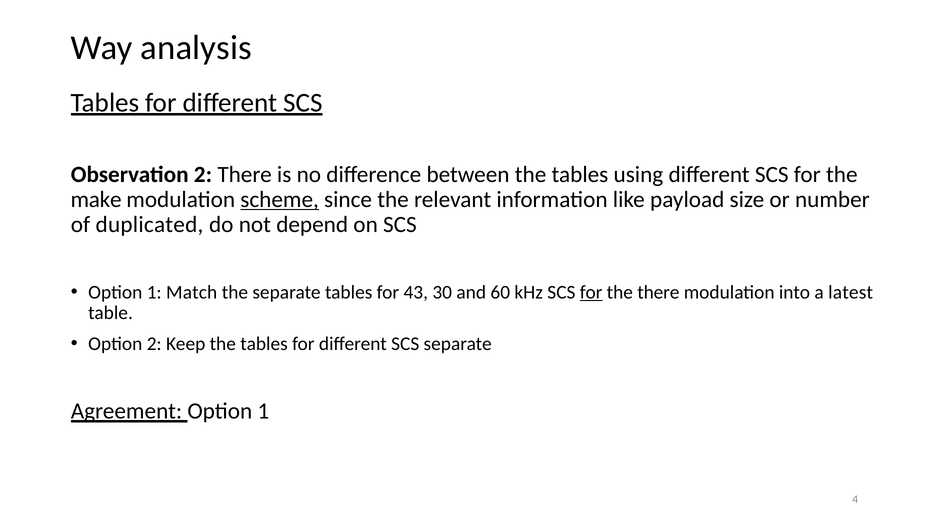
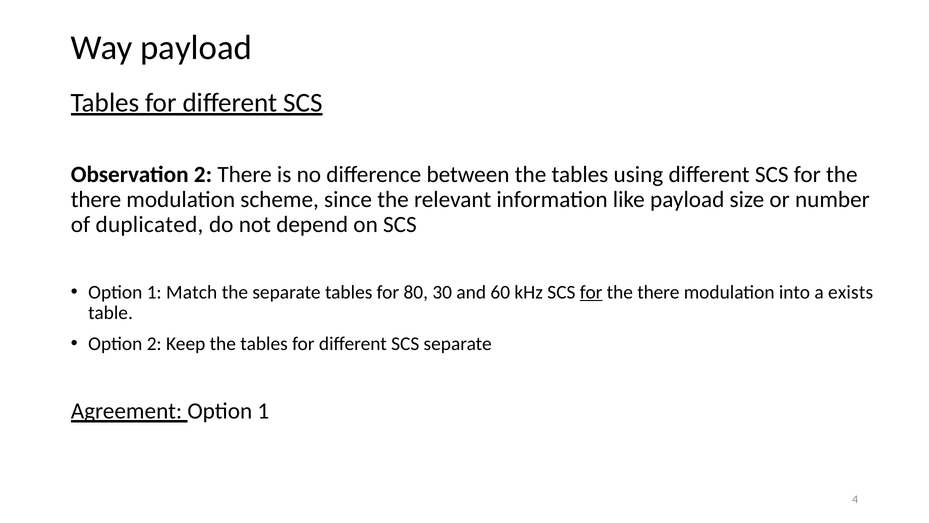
Way analysis: analysis -> payload
make at (96, 199): make -> there
scheme underline: present -> none
43: 43 -> 80
latest: latest -> exists
